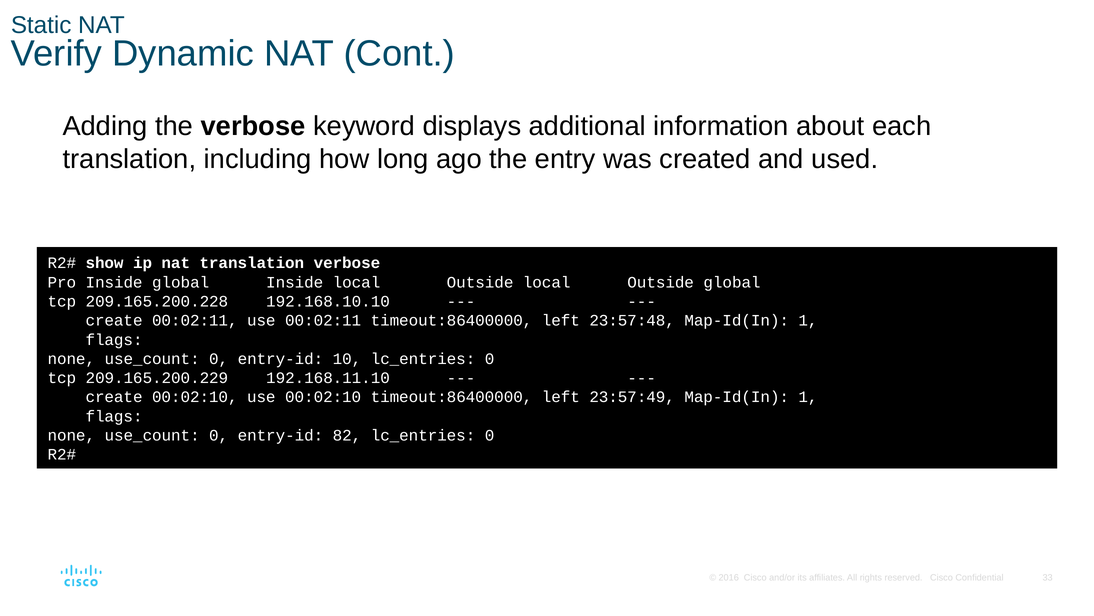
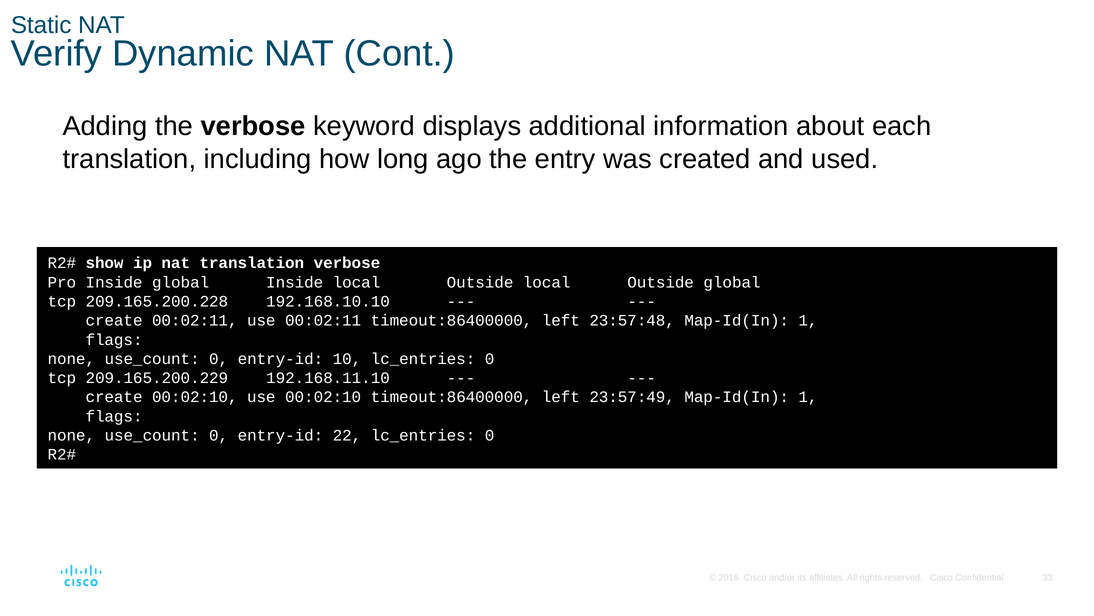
82: 82 -> 22
